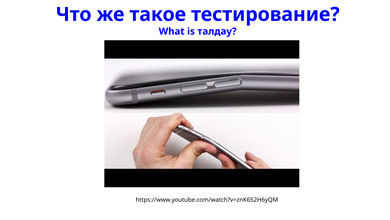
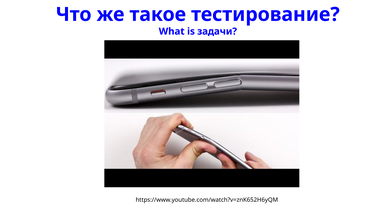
талдау: талдау -> задачи
